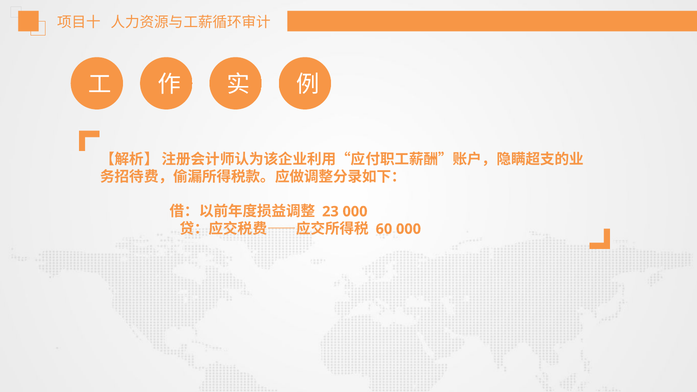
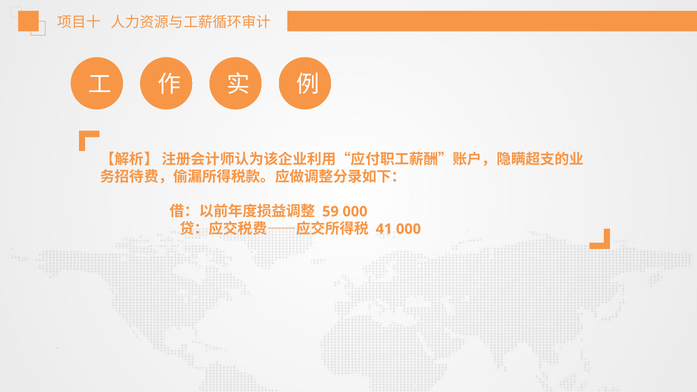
23: 23 -> 59
60: 60 -> 41
